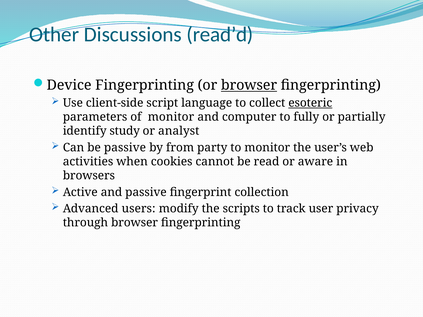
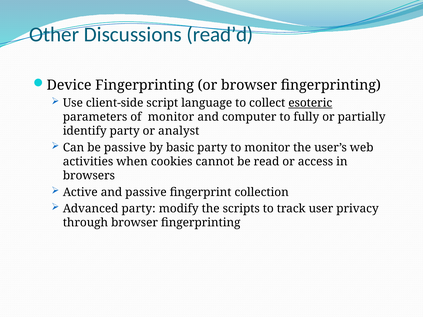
browser at (249, 85) underline: present -> none
identify study: study -> party
from: from -> basic
aware: aware -> access
Advanced users: users -> party
